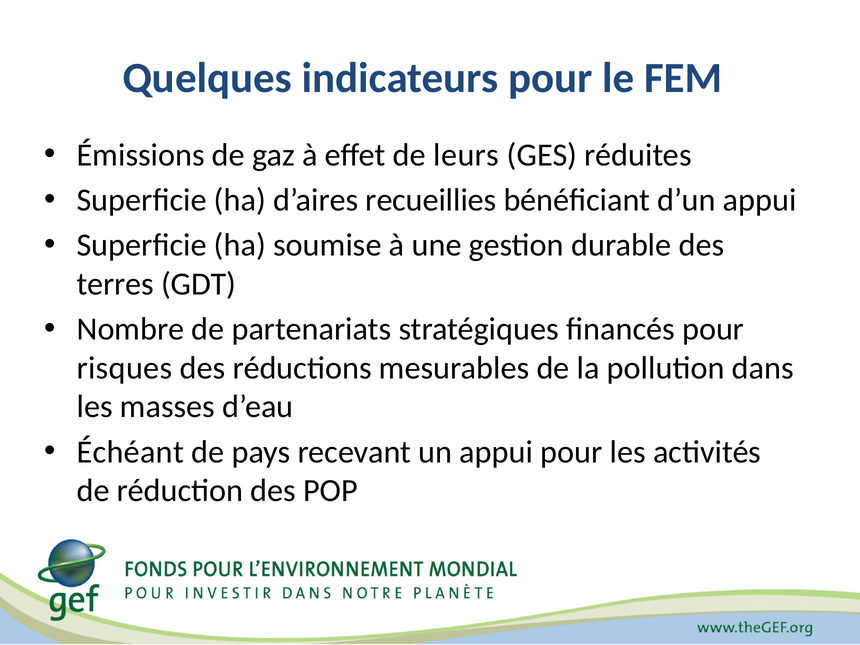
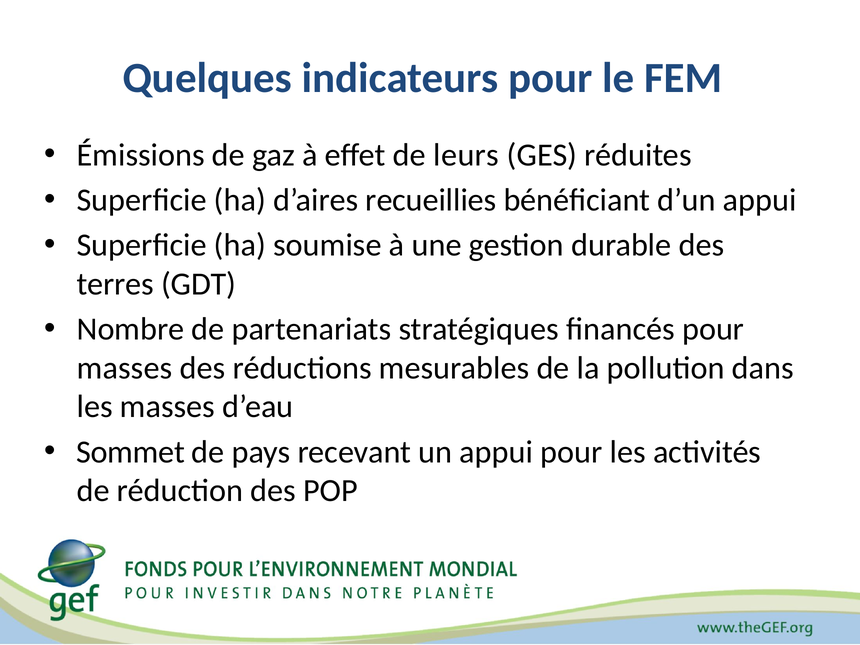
risques at (124, 368): risques -> masses
Échéant: Échéant -> Sommet
